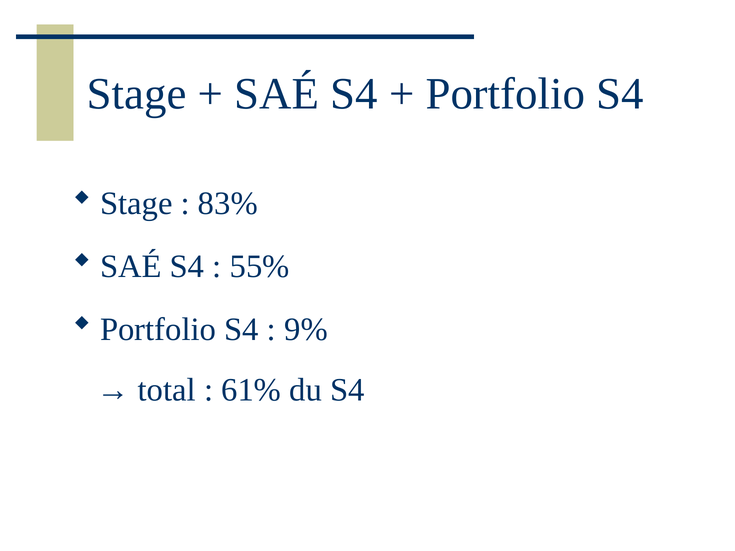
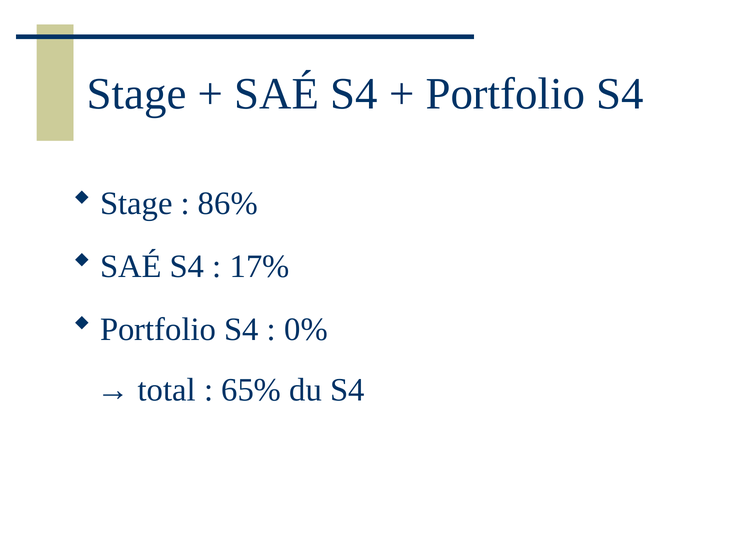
83%: 83% -> 86%
55%: 55% -> 17%
9%: 9% -> 0%
61%: 61% -> 65%
